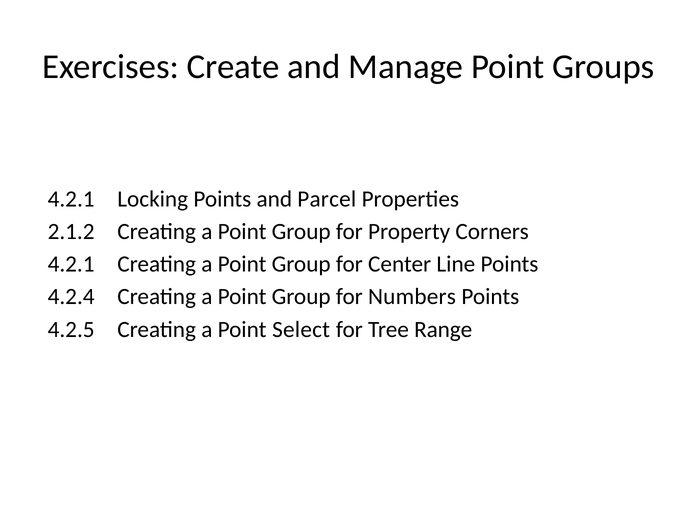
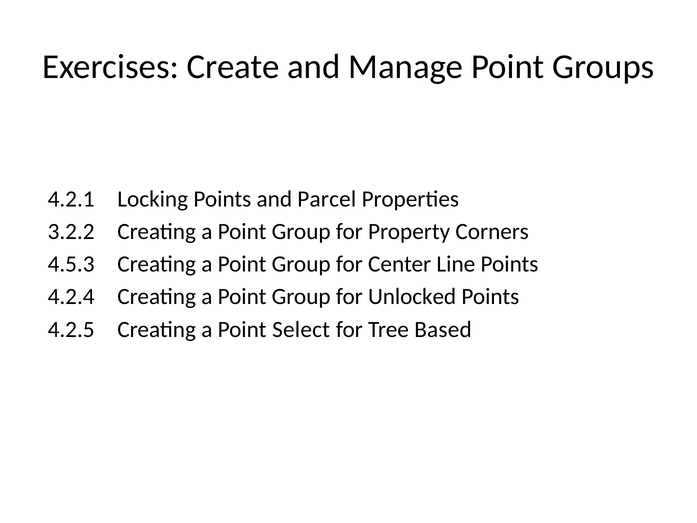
2.1.2: 2.1.2 -> 3.2.2
4.2.1 at (71, 264): 4.2.1 -> 4.5.3
Numbers: Numbers -> Unlocked
Range: Range -> Based
